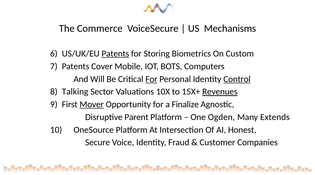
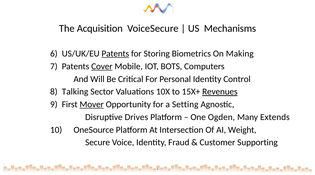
Commerce: Commerce -> Acquisition
Custom: Custom -> Making
Cover underline: none -> present
For at (151, 79) underline: present -> none
Control underline: present -> none
Finalize: Finalize -> Setting
Parent: Parent -> Drives
Honest: Honest -> Weight
Companies: Companies -> Supporting
